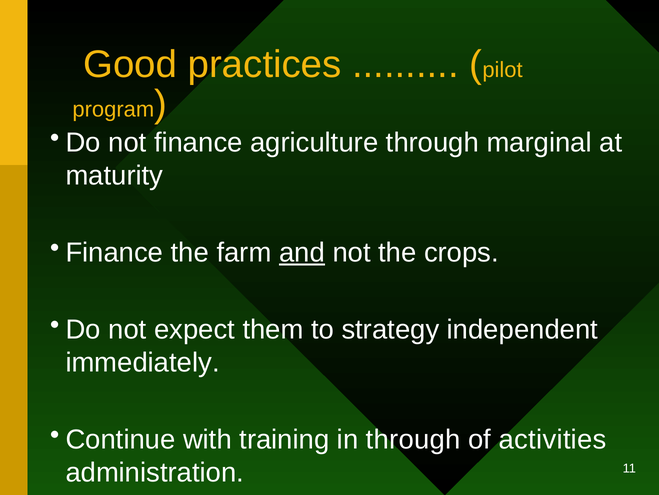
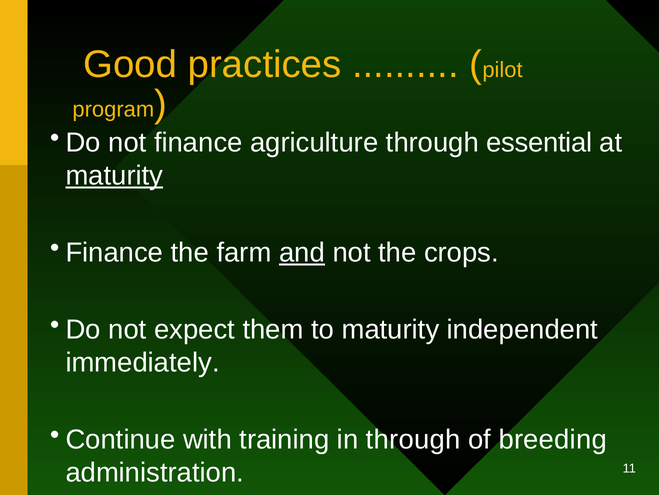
marginal: marginal -> essential
maturity at (114, 175) underline: none -> present
to strategy: strategy -> maturity
activities: activities -> breeding
